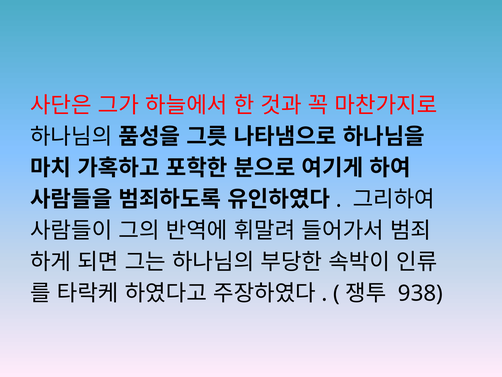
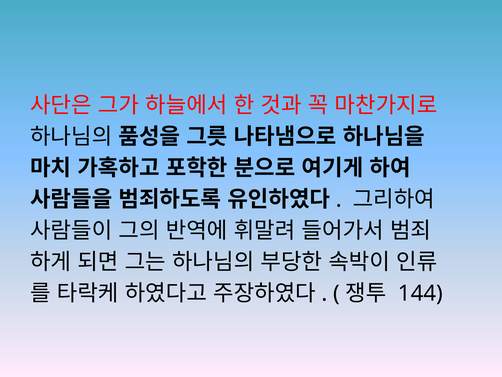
938: 938 -> 144
